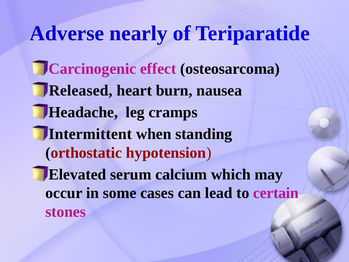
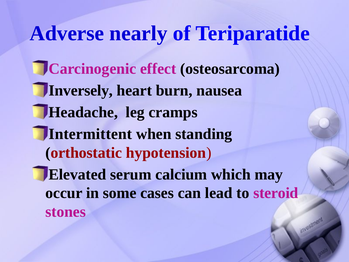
Released: Released -> Inversely
certain: certain -> steroid
